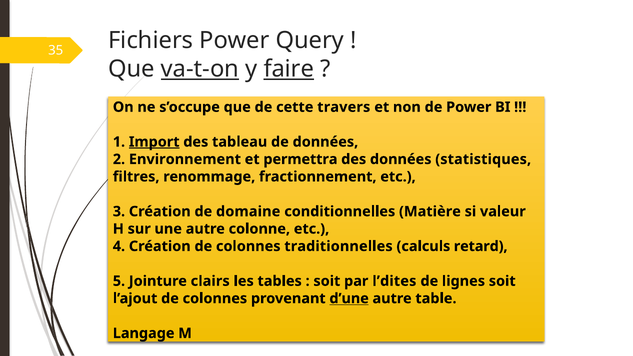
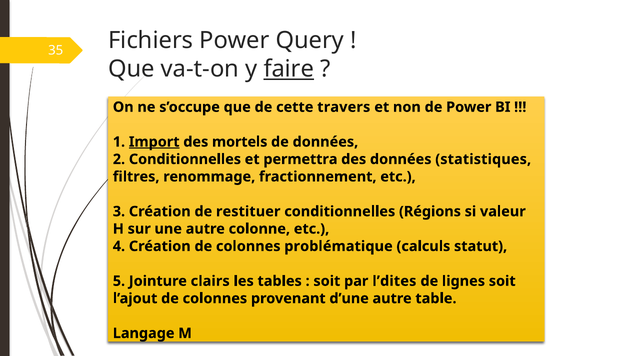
va-t-on underline: present -> none
tableau: tableau -> mortels
2 Environnement: Environnement -> Conditionnelles
domaine: domaine -> restituer
Matière: Matière -> Régions
traditionnelles: traditionnelles -> problématique
retard: retard -> statut
d’une underline: present -> none
